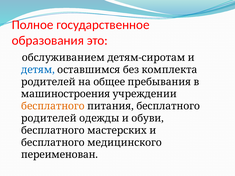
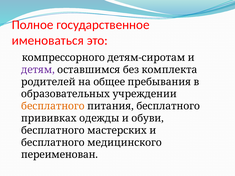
образования: образования -> именоваться
обслуживанием: обслуживанием -> компрессорного
детям colour: blue -> purple
машиностроения: машиностроения -> образовательных
родителей at (49, 118): родителей -> прививках
